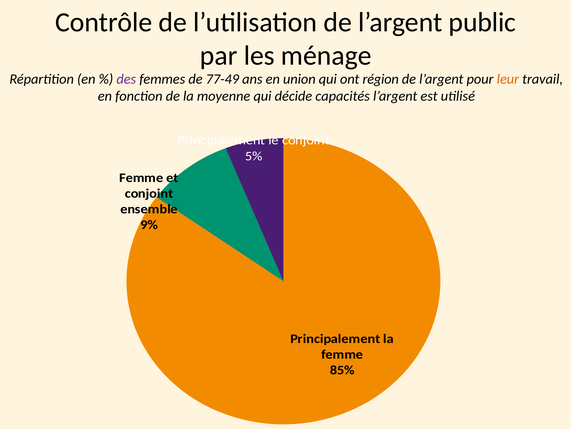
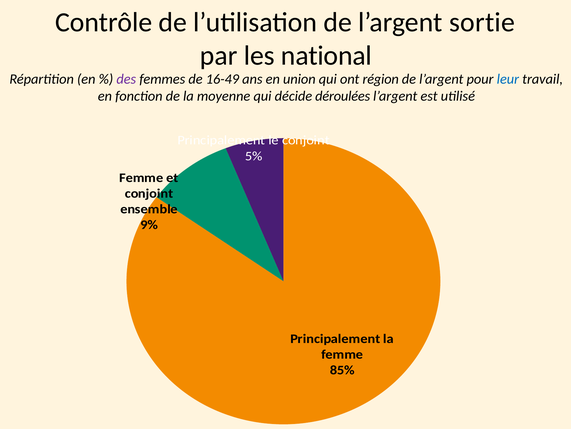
public: public -> sortie
ménage: ménage -> national
77-49: 77-49 -> 16-49
leur colour: orange -> blue
capacités: capacités -> déroulées
